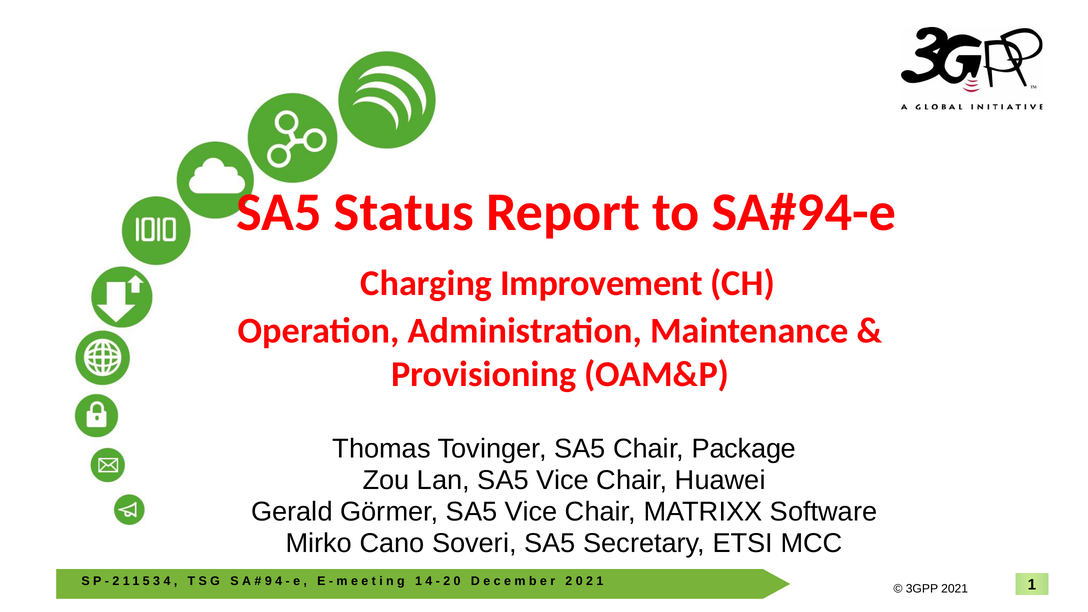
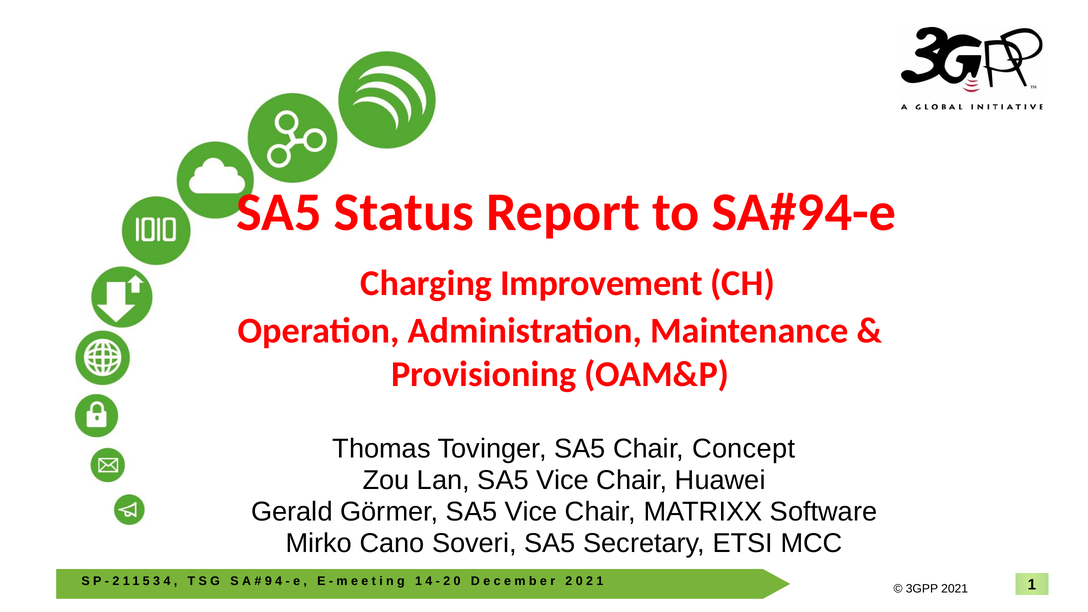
Package: Package -> Concept
